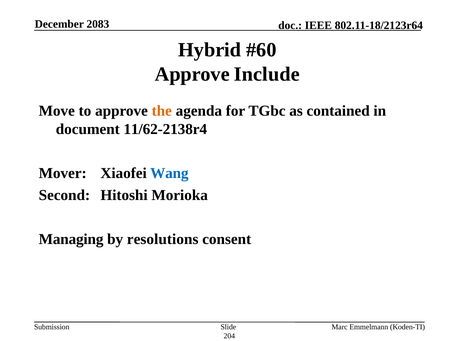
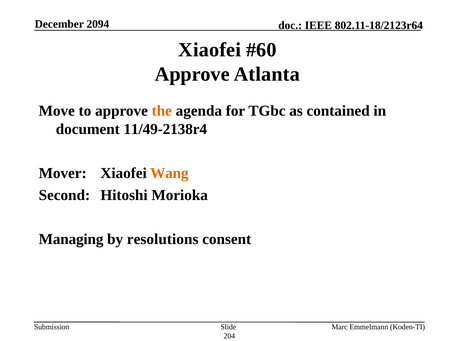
2083: 2083 -> 2094
Hybrid at (210, 50): Hybrid -> Xiaofei
Include: Include -> Atlanta
11/62-2138r4: 11/62-2138r4 -> 11/49-2138r4
Wang colour: blue -> orange
